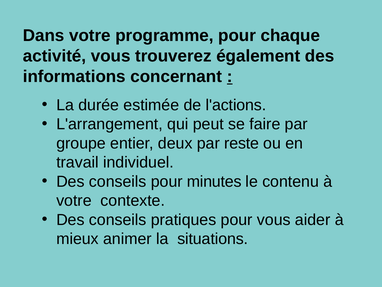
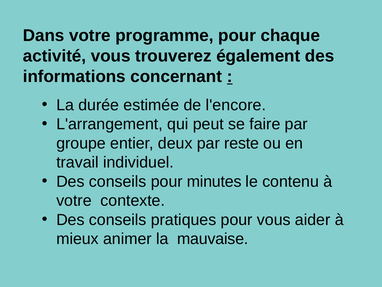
l'actions: l'actions -> l'encore
situations: situations -> mauvaise
